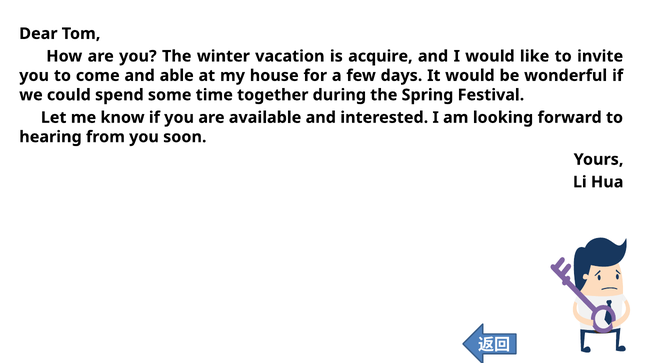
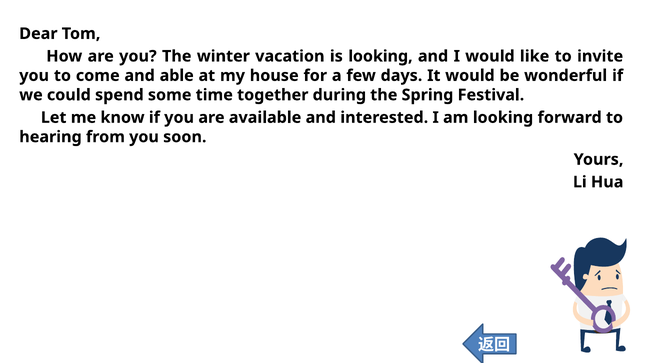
is acquire: acquire -> looking
